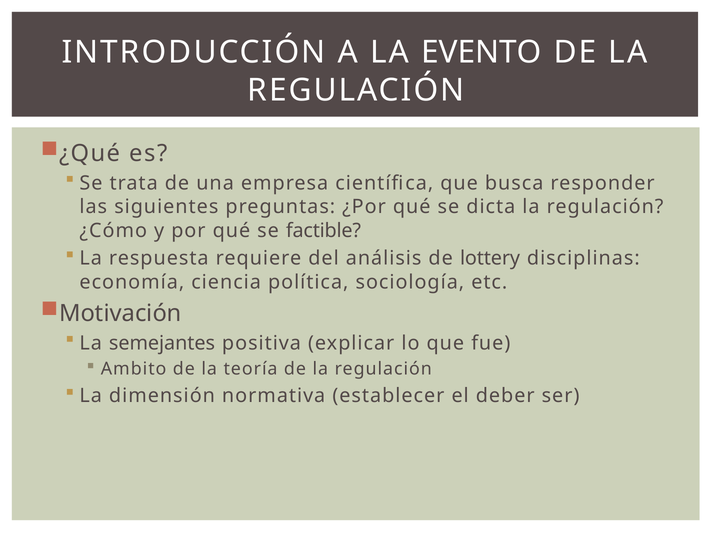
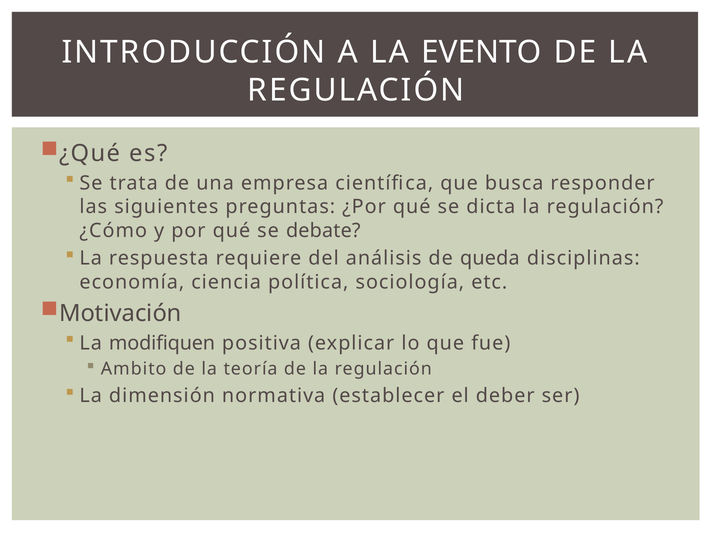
factible: factible -> debate
lottery: lottery -> queda
semejantes: semejantes -> modifiquen
